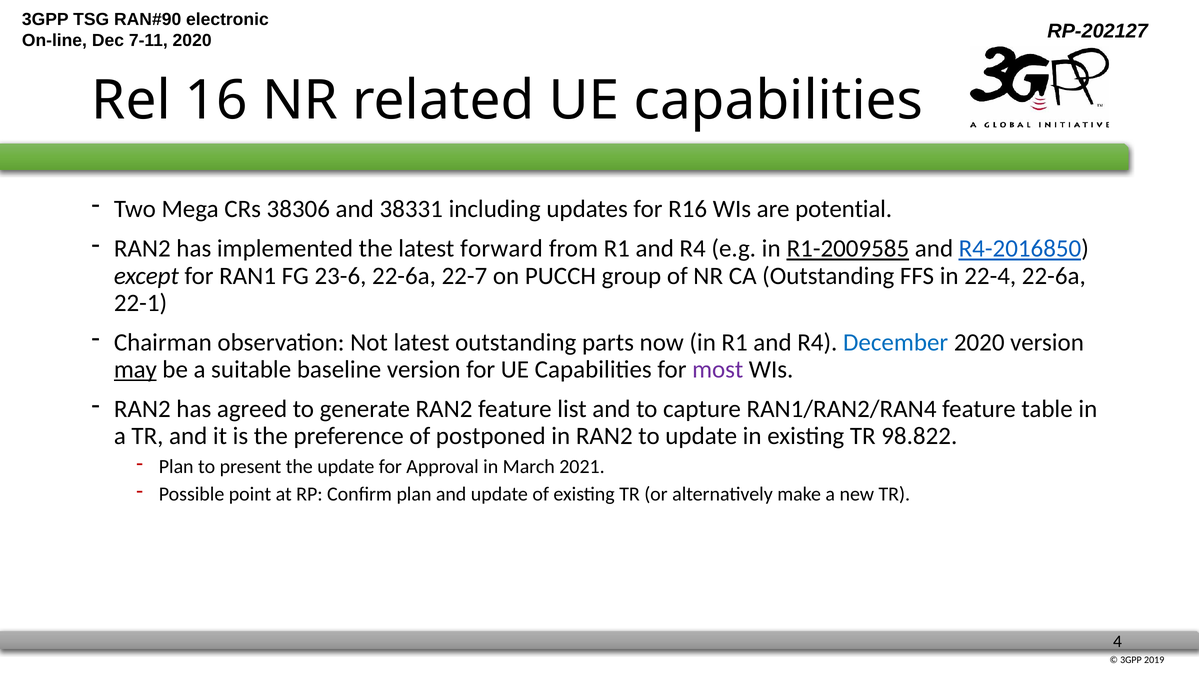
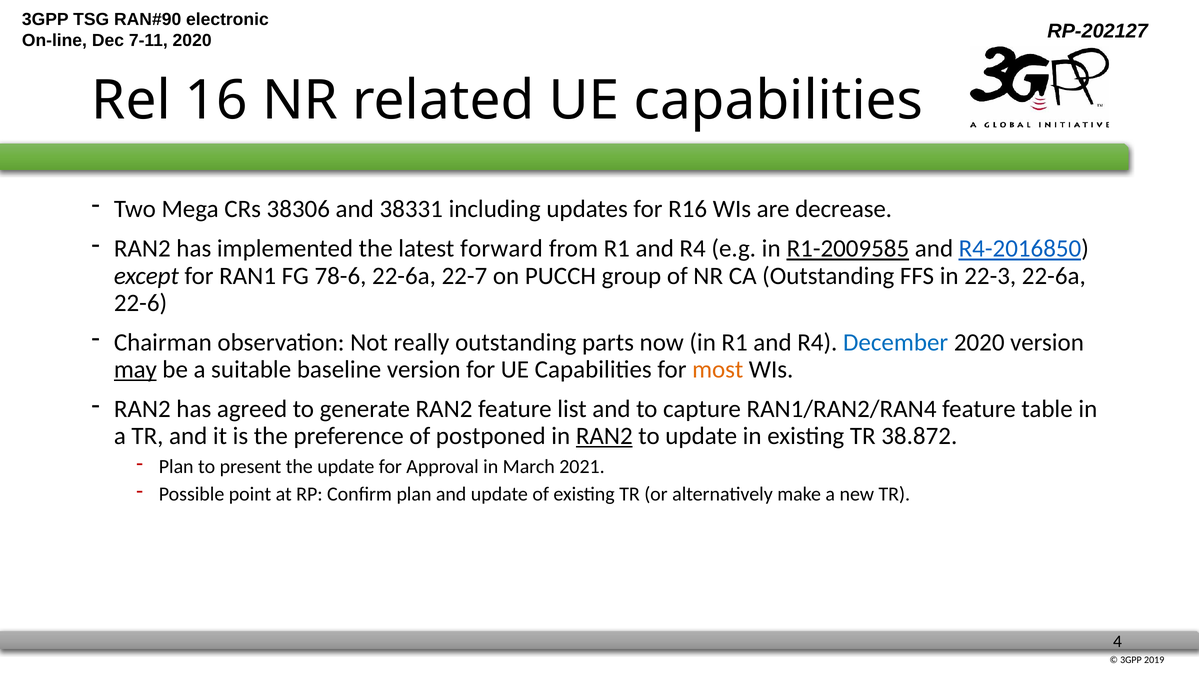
potential: potential -> decrease
23-6: 23-6 -> 78-6
22-4: 22-4 -> 22-3
22-1: 22-1 -> 22-6
Not latest: latest -> really
most colour: purple -> orange
RAN2 at (604, 436) underline: none -> present
98.822: 98.822 -> 38.872
